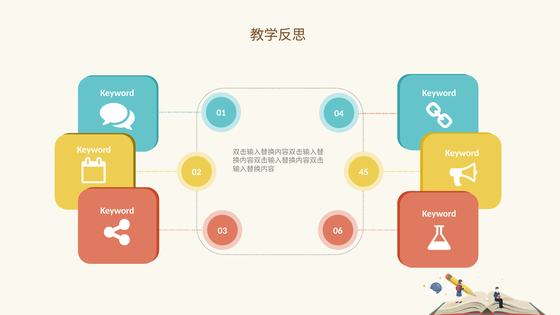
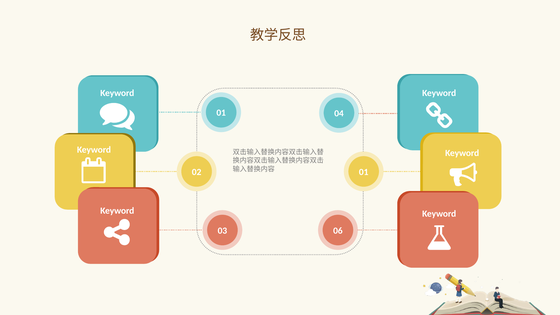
02 45: 45 -> 01
